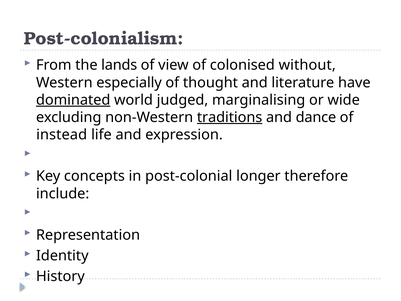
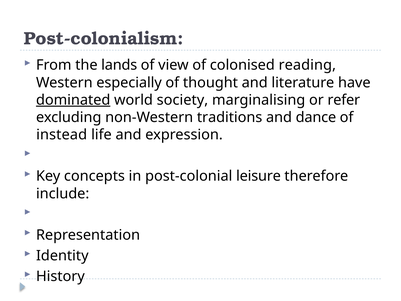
without: without -> reading
judged: judged -> society
wide: wide -> refer
traditions underline: present -> none
longer: longer -> leisure
